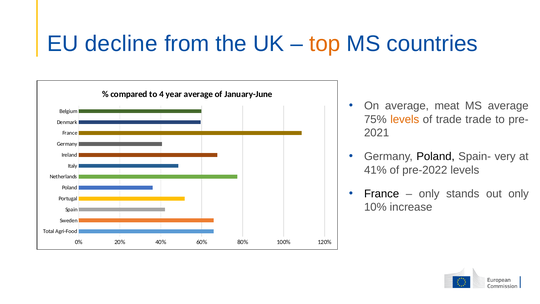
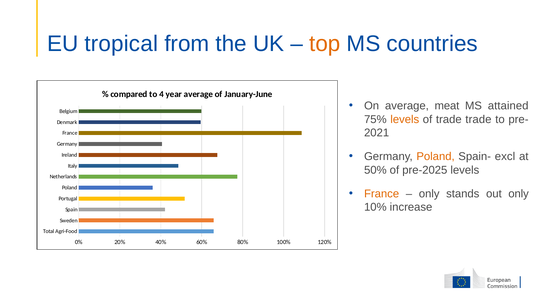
decline: decline -> tropical
MS average: average -> attained
Poland at (436, 156) colour: black -> orange
very: very -> excl
41%: 41% -> 50%
pre-2022: pre-2022 -> pre-2025
France at (382, 193) colour: black -> orange
